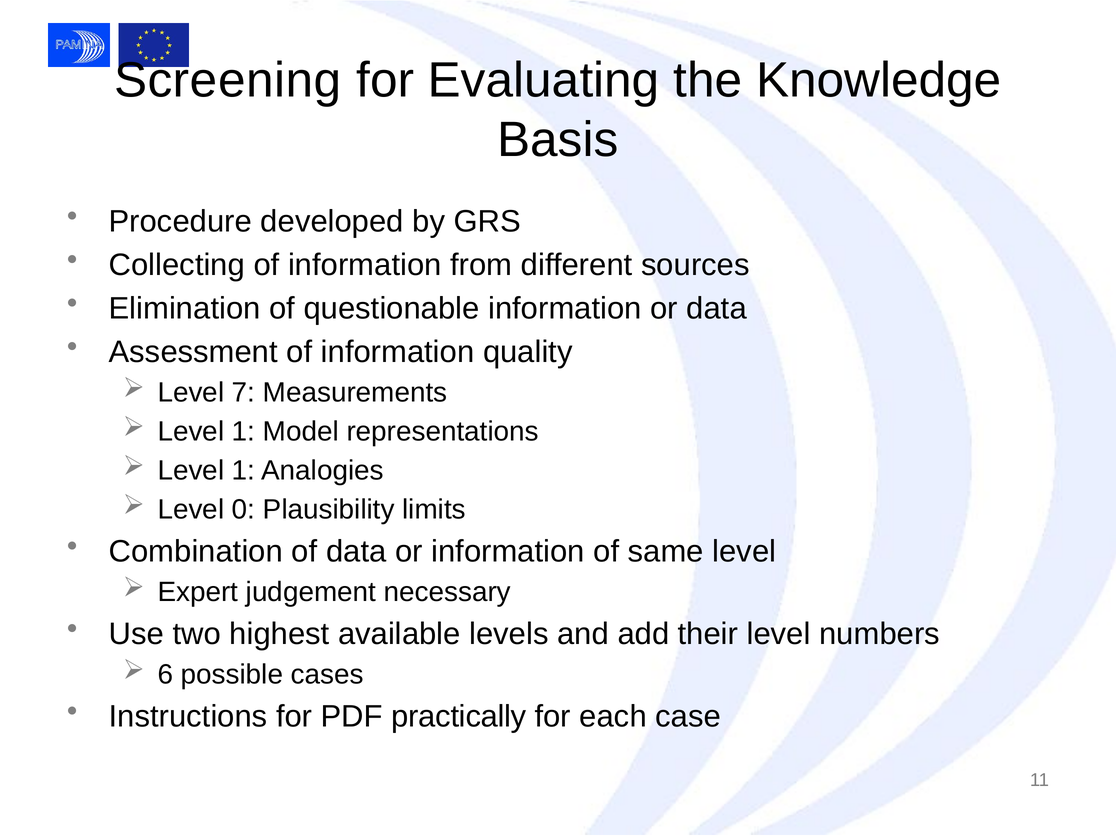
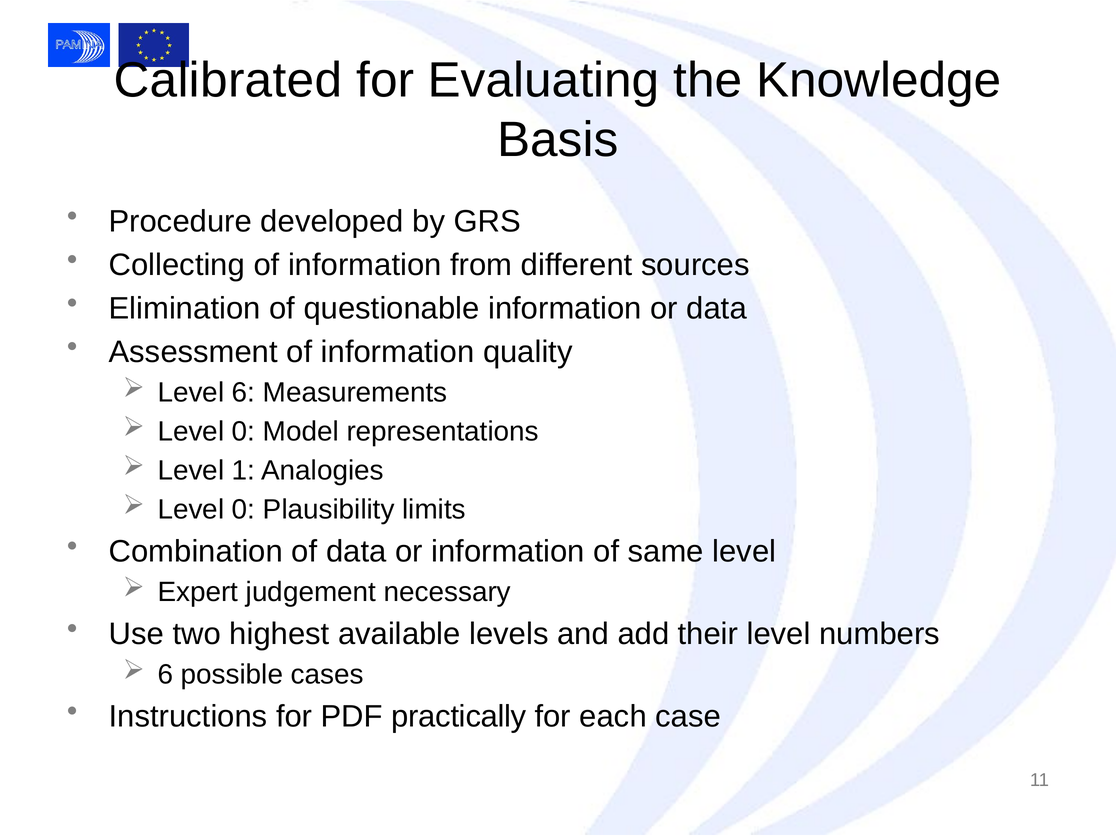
Screening: Screening -> Calibrated
Level 7: 7 -> 6
1 at (244, 432): 1 -> 0
